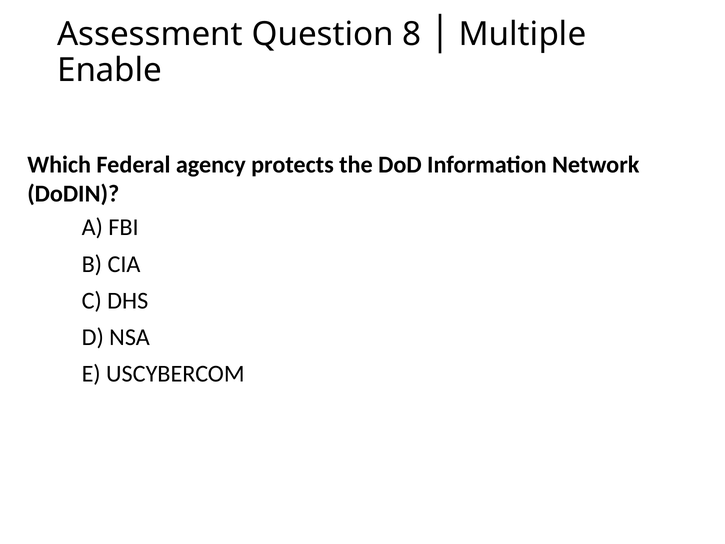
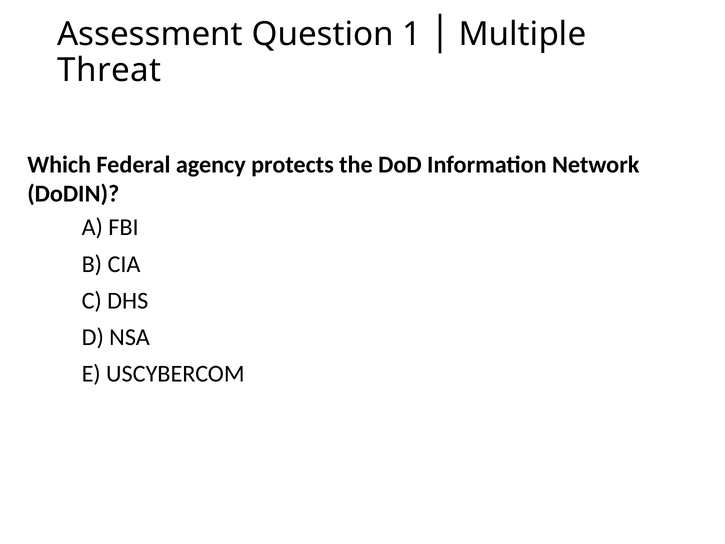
8: 8 -> 1
Enable: Enable -> Threat
